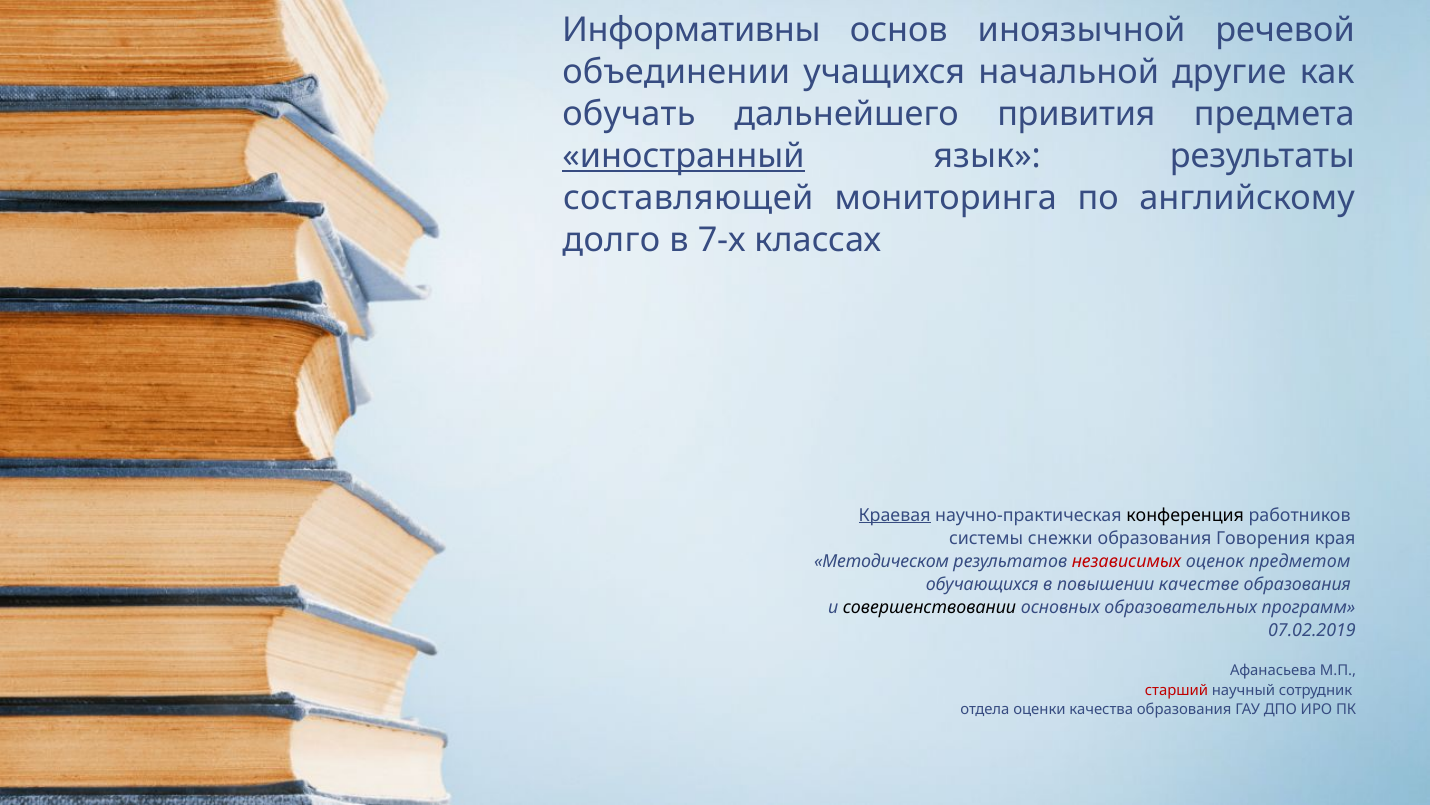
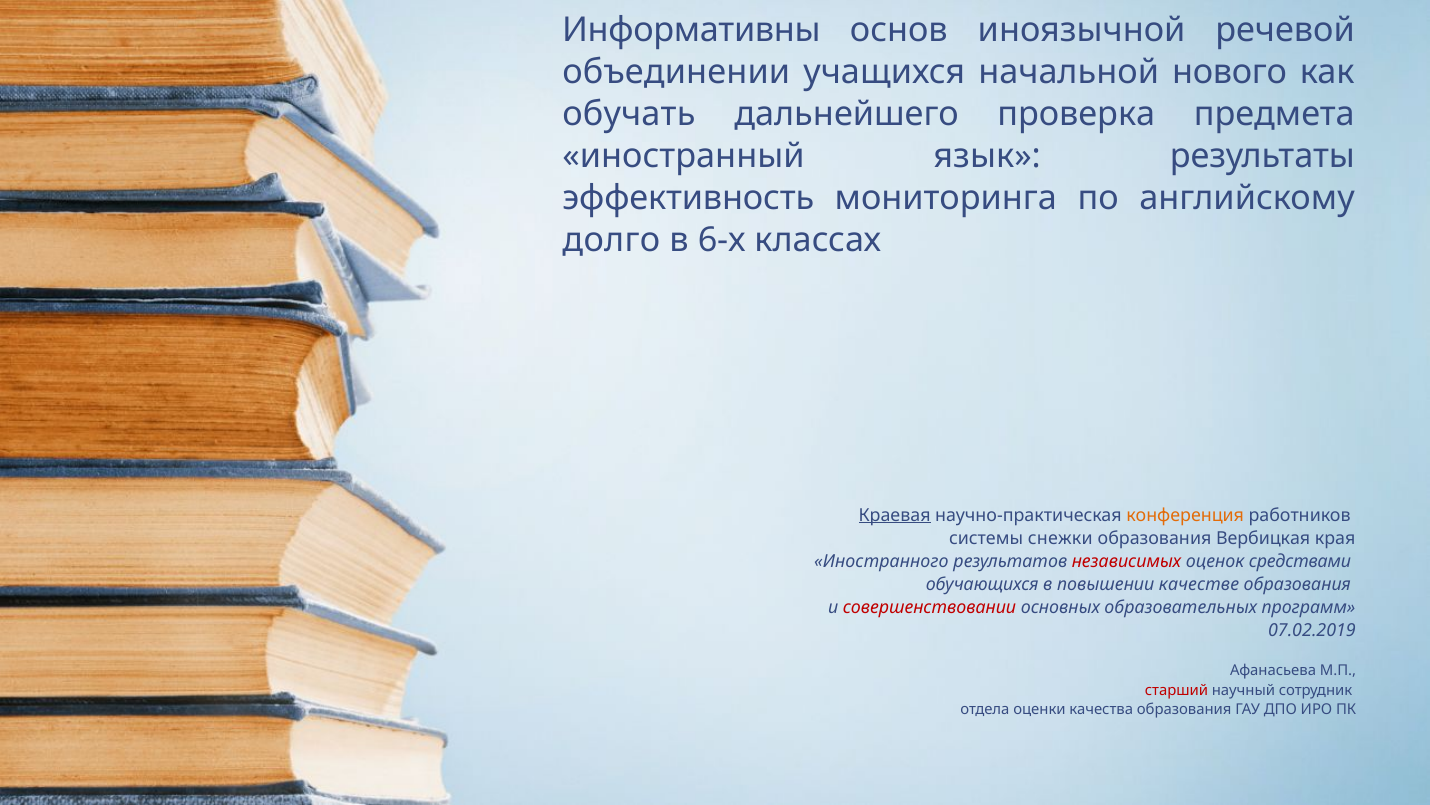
другие: другие -> нового
привития: привития -> проверка
иностранный underline: present -> none
составляющей: составляющей -> эффективность
7-х: 7-х -> 6-х
конференция colour: black -> orange
Говорения: Говорения -> Вербицкая
Методическом: Методическом -> Иностранного
предметом: предметом -> средствами
совершенствовании colour: black -> red
